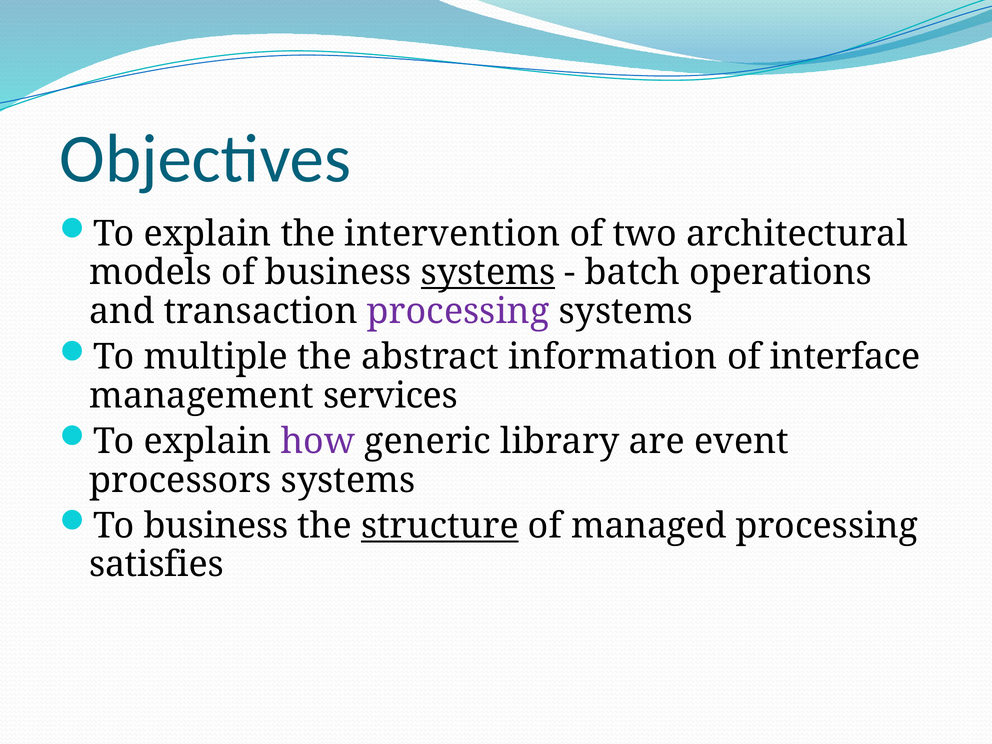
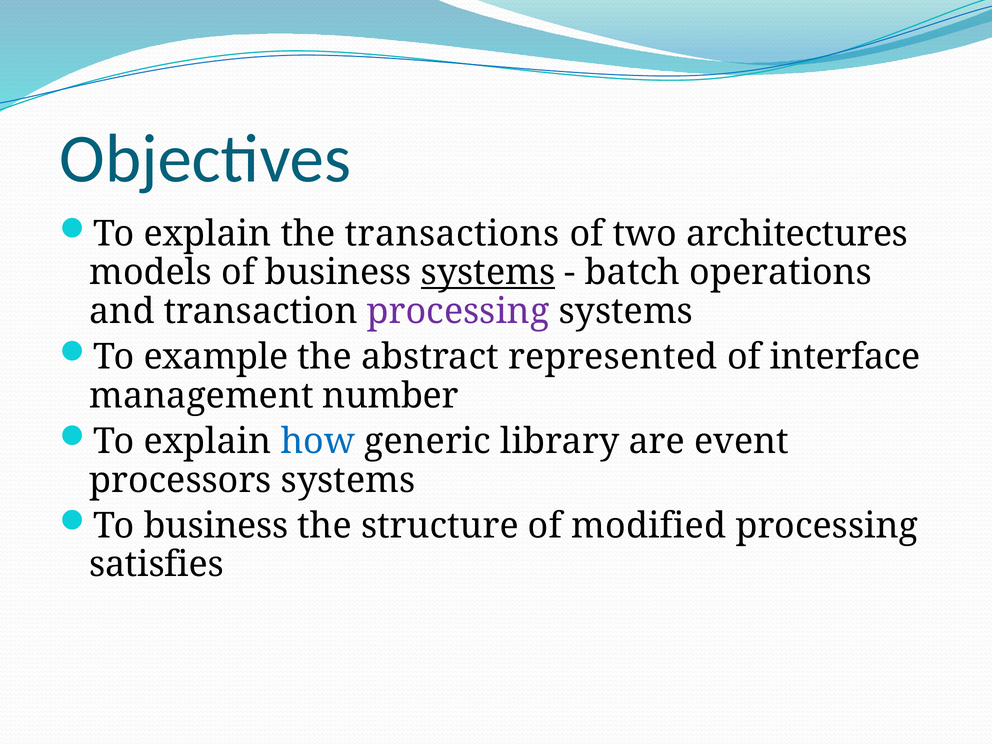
intervention: intervention -> transactions
architectural: architectural -> architectures
multiple: multiple -> example
information: information -> represented
services: services -> number
how colour: purple -> blue
structure underline: present -> none
managed: managed -> modified
